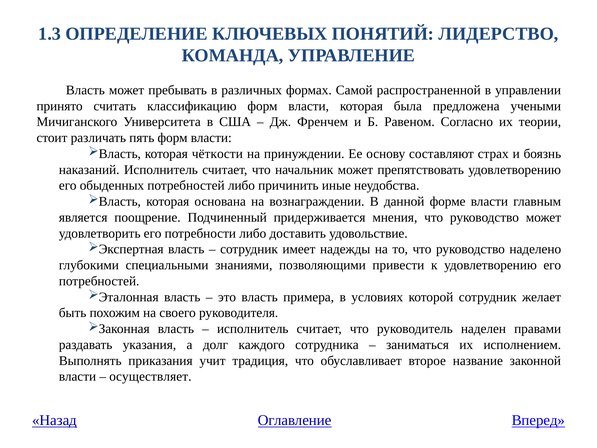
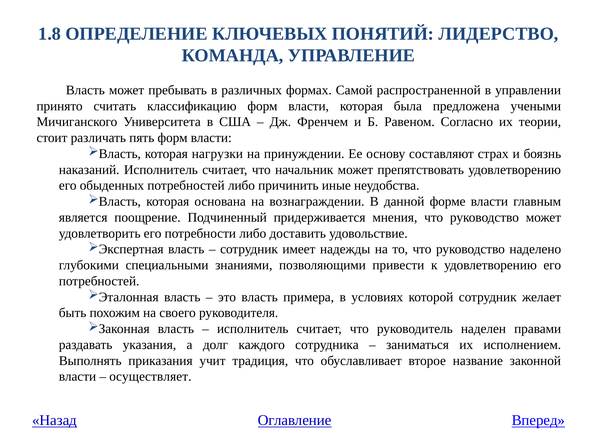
1.3: 1.3 -> 1.8
чёткости: чёткости -> нагрузки
